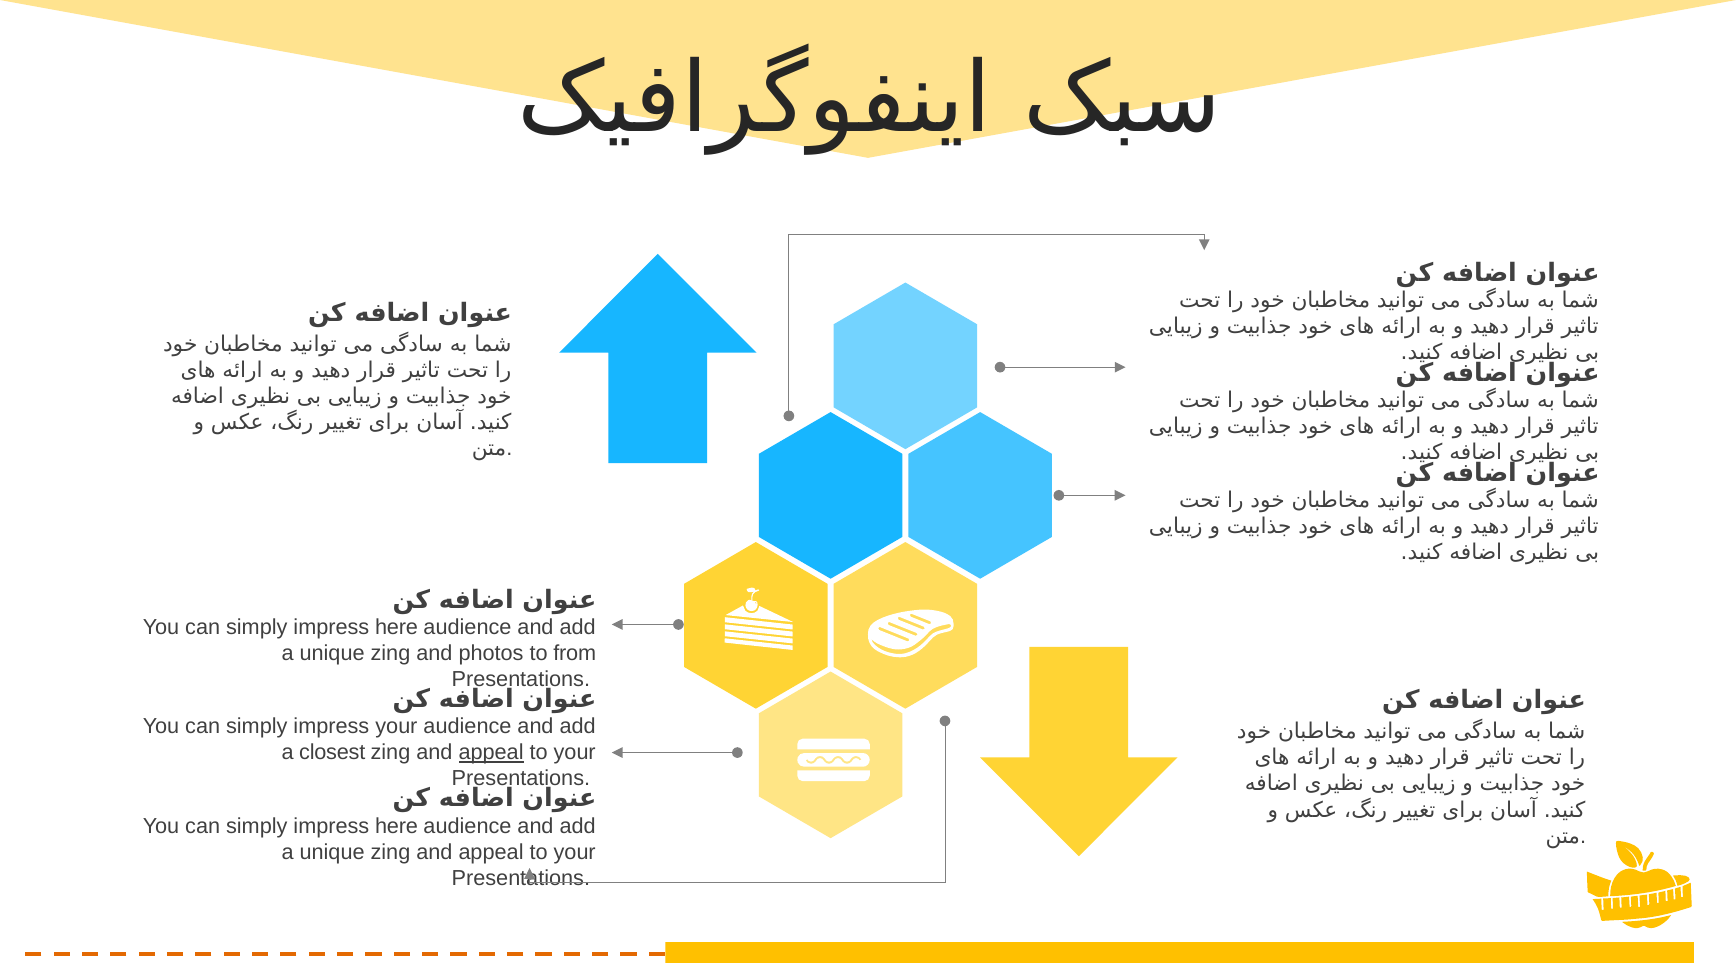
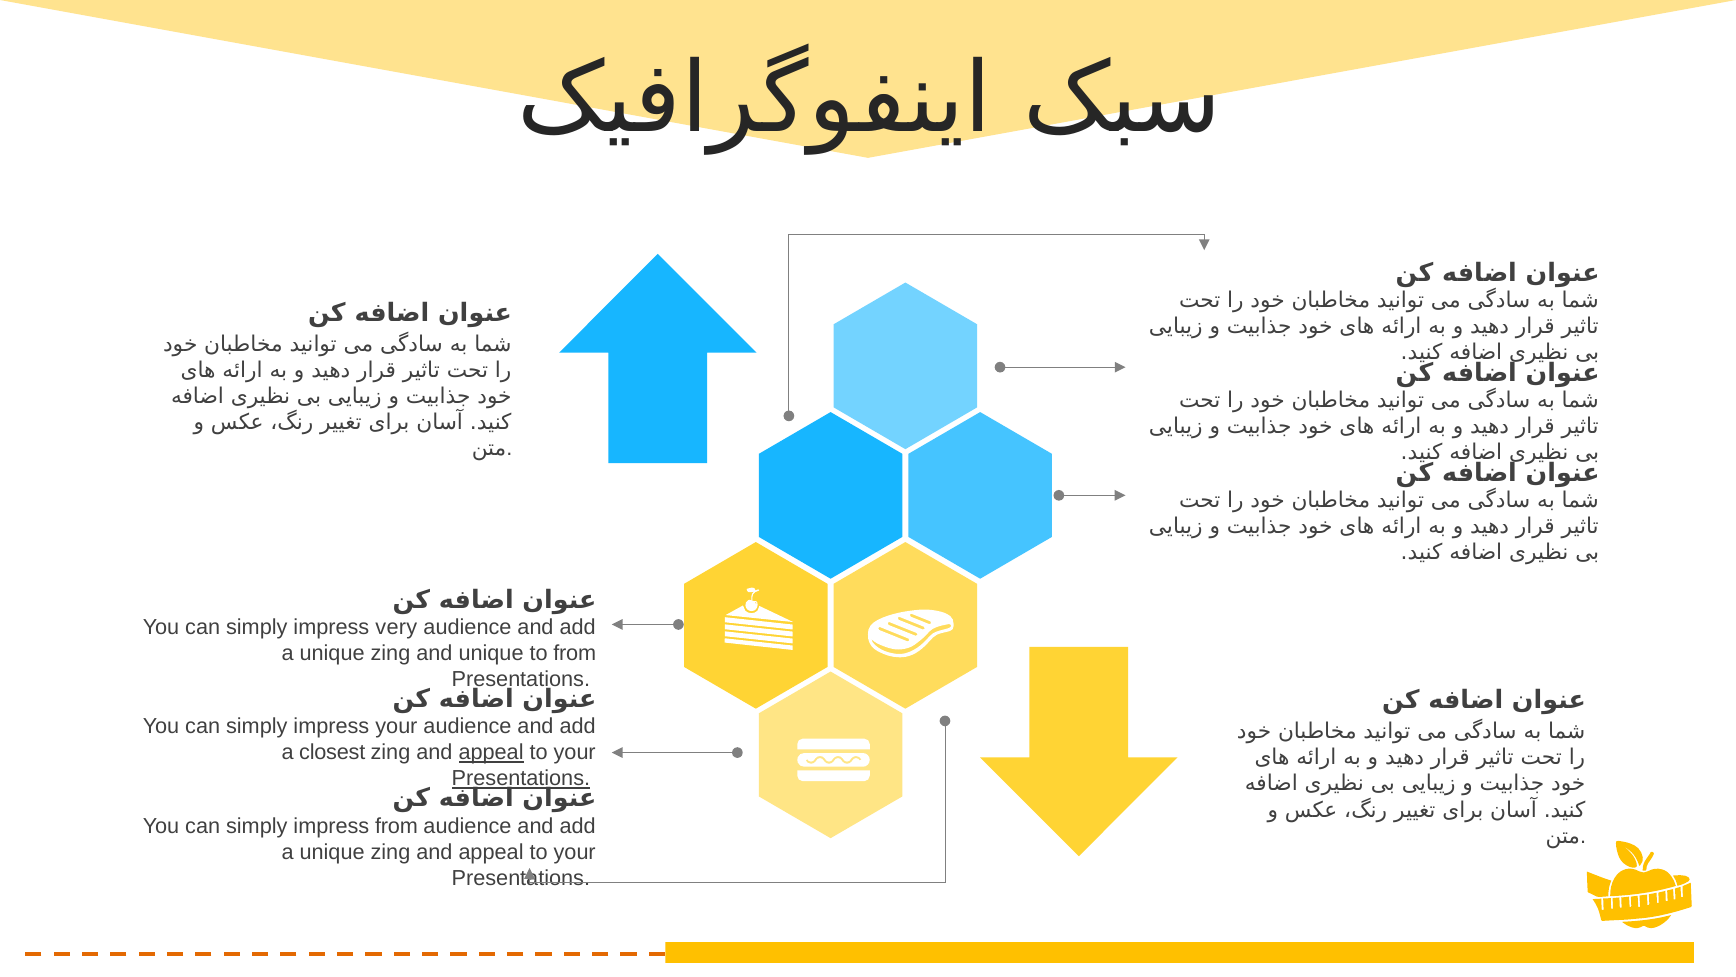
here at (397, 627): here -> very
and photos: photos -> unique
Presentations at (521, 778) underline: none -> present
here at (397, 826): here -> from
